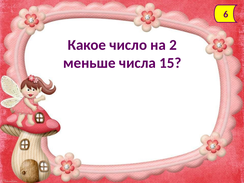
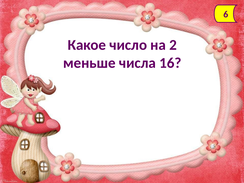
15: 15 -> 16
